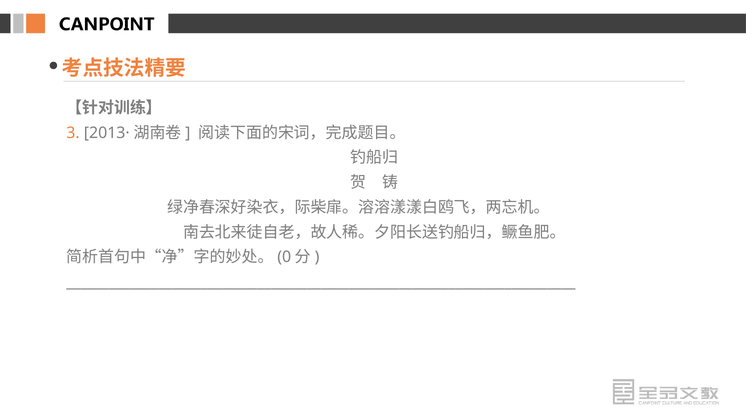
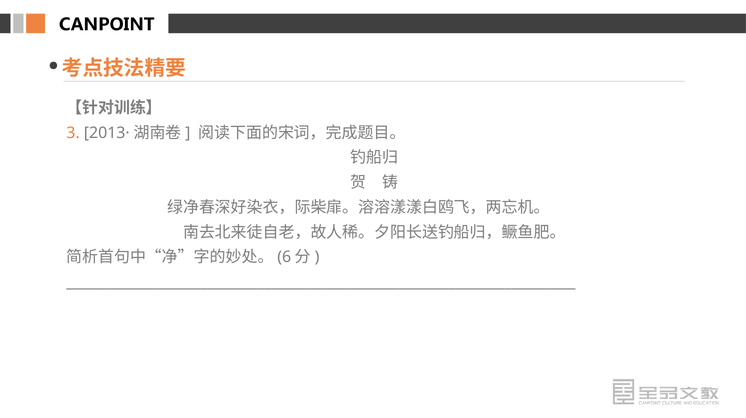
0: 0 -> 6
